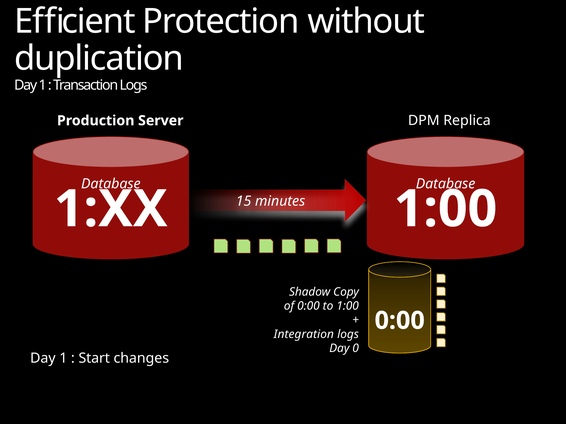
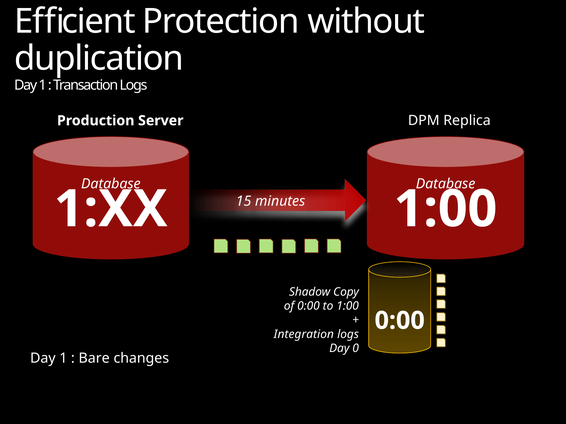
Start: Start -> Bare
